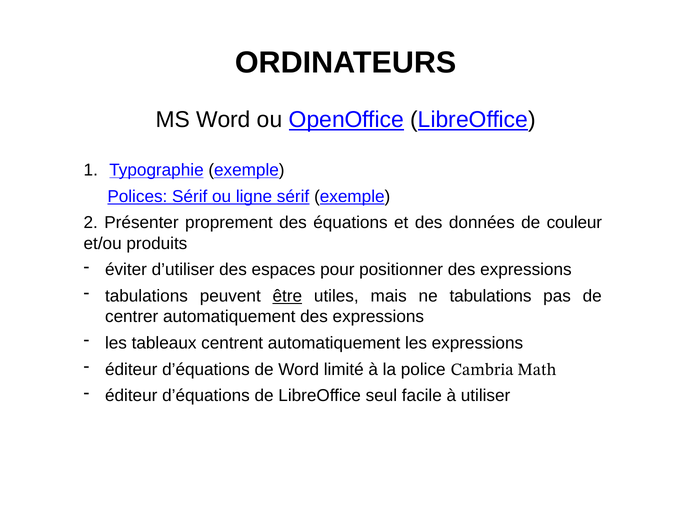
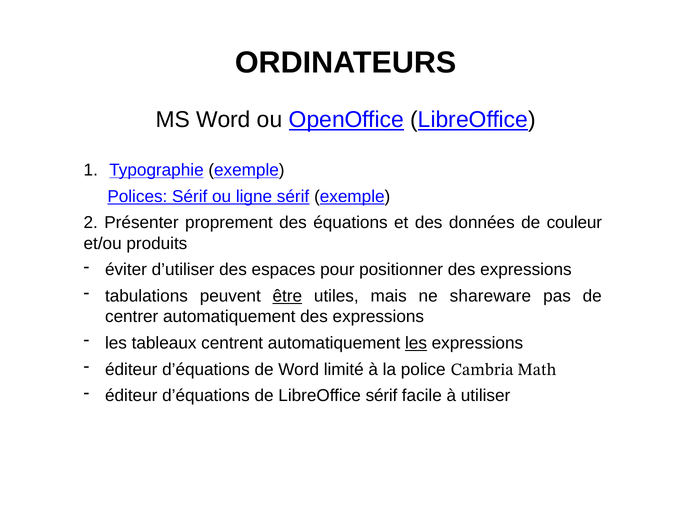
ne tabulations: tabulations -> shareware
les at (416, 343) underline: none -> present
LibreOffice seul: seul -> sérif
